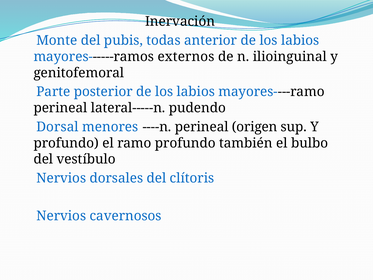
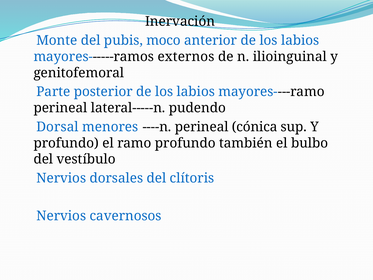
todas: todas -> moco
origen: origen -> cónica
